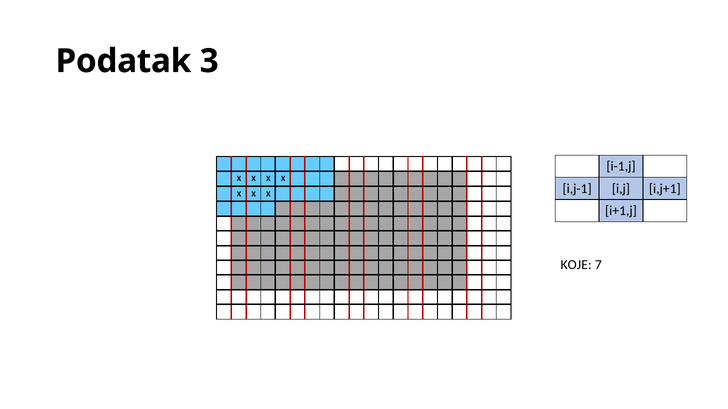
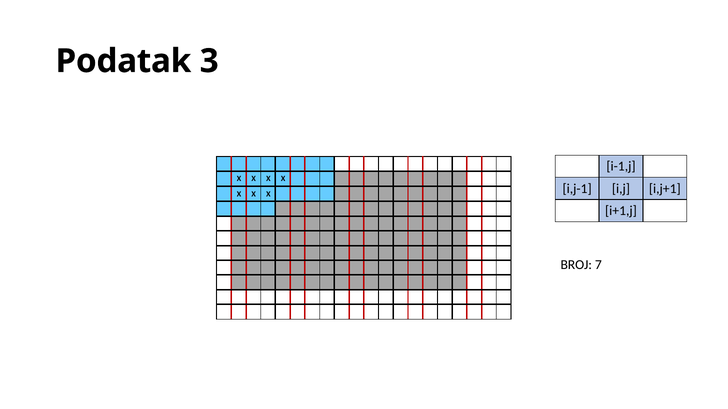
KOJE: KOJE -> BROJ
